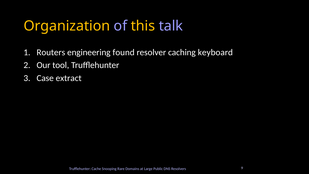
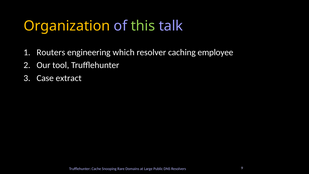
this colour: yellow -> light green
found: found -> which
keyboard: keyboard -> employee
